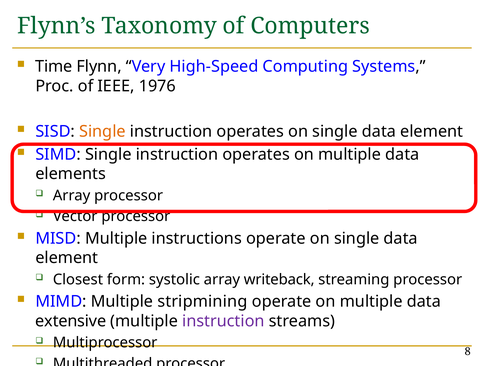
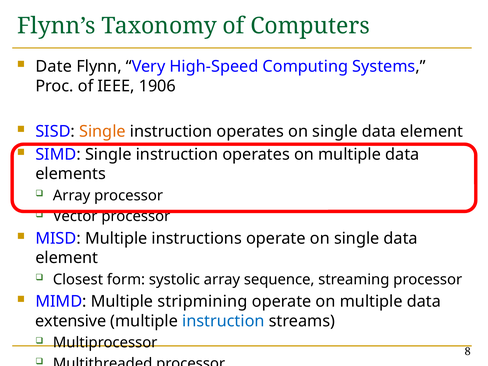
Time: Time -> Date
1976: 1976 -> 1906
writeback: writeback -> sequence
instruction at (223, 321) colour: purple -> blue
